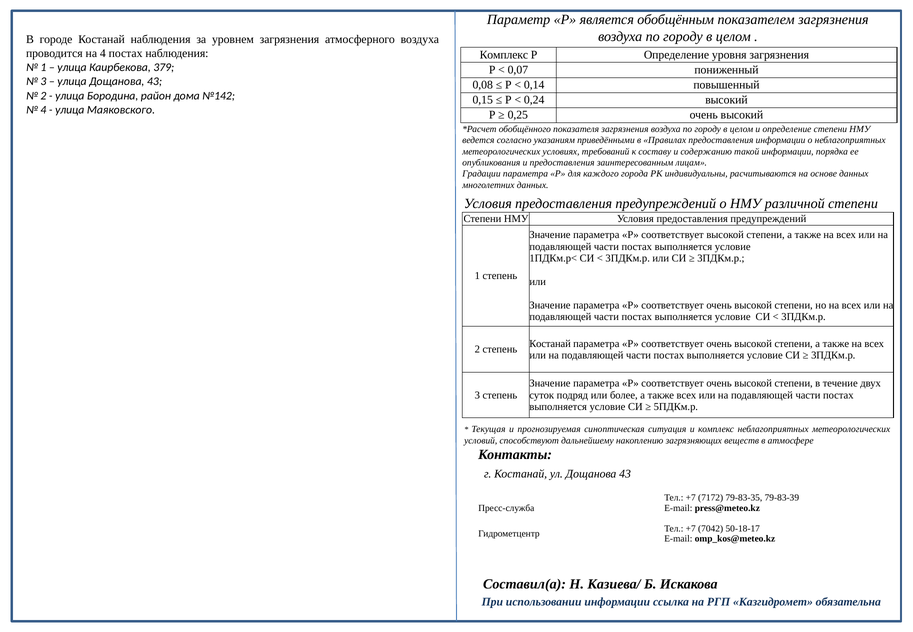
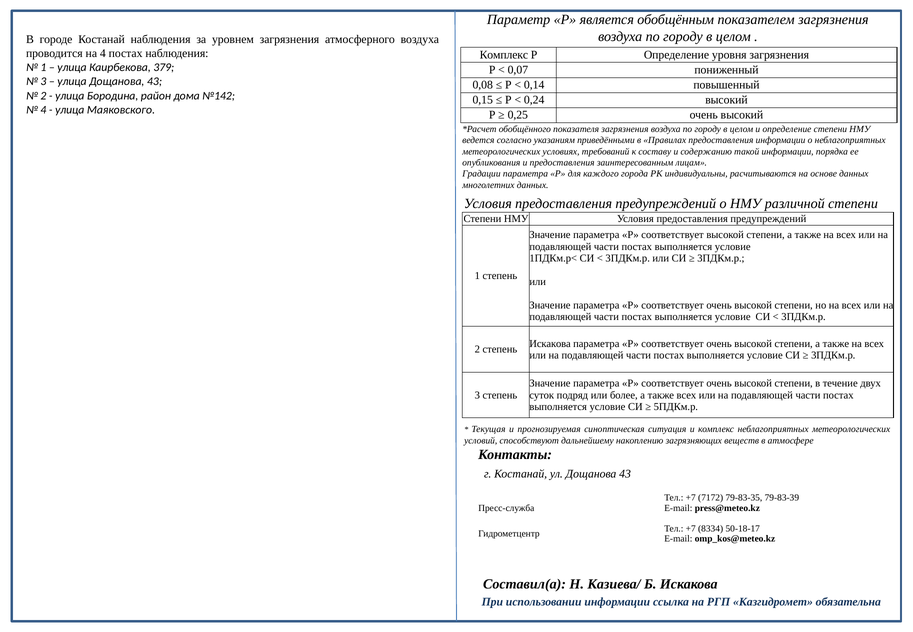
Костанай at (550, 344): Костанай -> Искакова
7042: 7042 -> 8334
